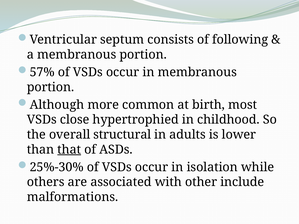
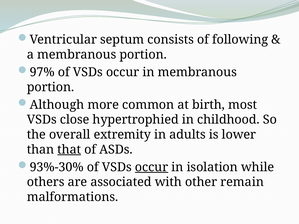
57%: 57% -> 97%
structural: structural -> extremity
25%-30%: 25%-30% -> 93%-30%
occur at (152, 167) underline: none -> present
include: include -> remain
